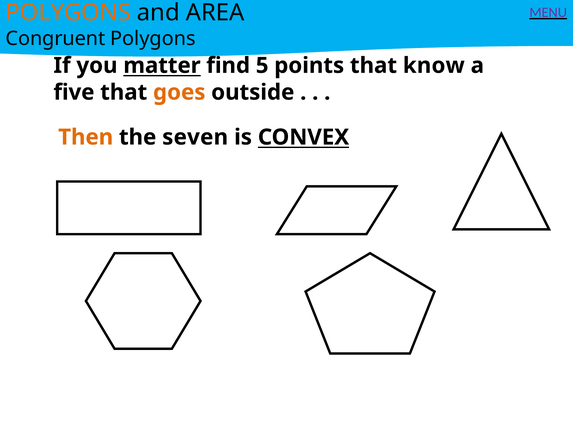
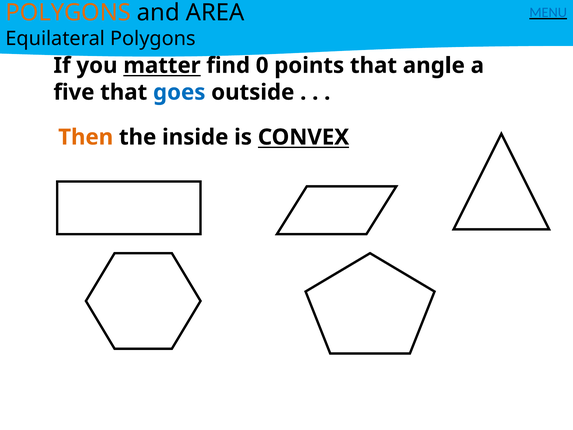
MENU colour: purple -> blue
Congruent: Congruent -> Equilateral
5: 5 -> 0
know: know -> angle
goes colour: orange -> blue
seven: seven -> inside
